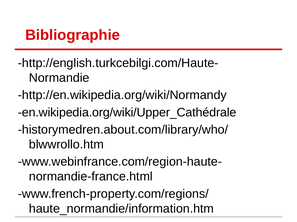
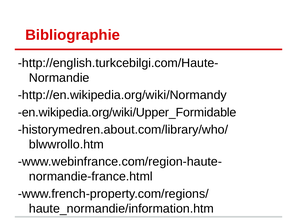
en.wikipedia.org/wiki/Upper_Cathédrale: en.wikipedia.org/wiki/Upper_Cathédrale -> en.wikipedia.org/wiki/Upper_Formidable
